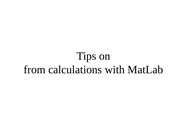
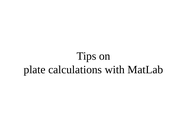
from: from -> plate
